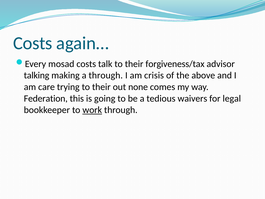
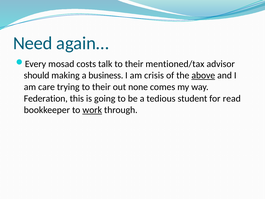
Costs at (33, 43): Costs -> Need
forgiveness/tax: forgiveness/tax -> mentioned/tax
talking: talking -> should
a through: through -> business
above underline: none -> present
waivers: waivers -> student
legal: legal -> read
